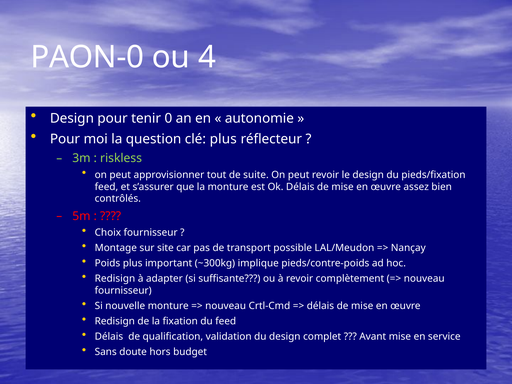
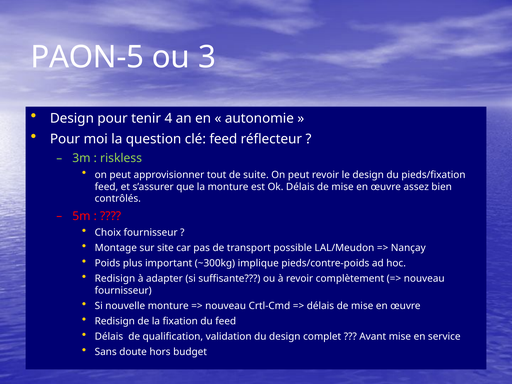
PAON-0: PAON-0 -> PAON-5
4: 4 -> 3
0: 0 -> 4
clé plus: plus -> feed
